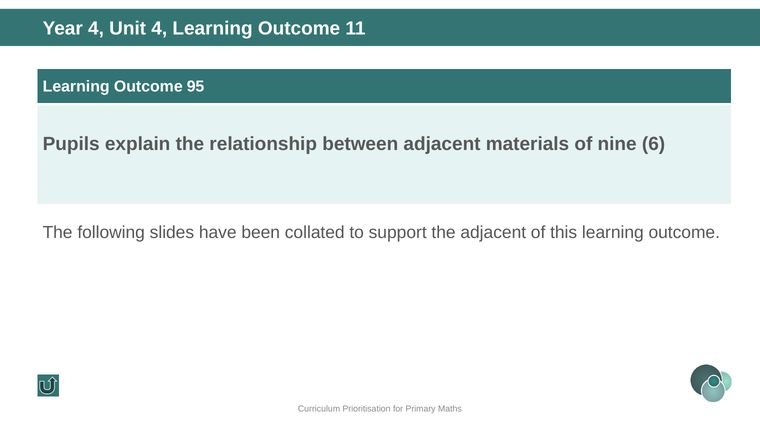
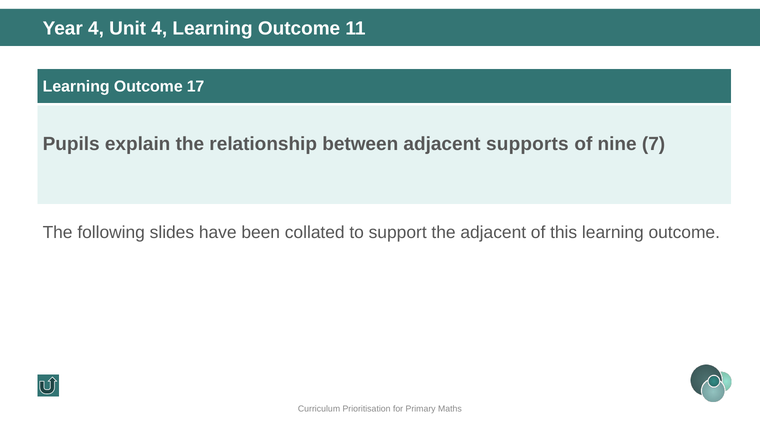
95: 95 -> 17
materials: materials -> supports
6: 6 -> 7
